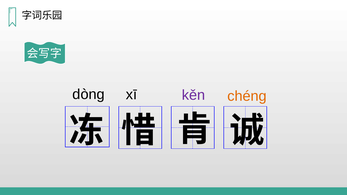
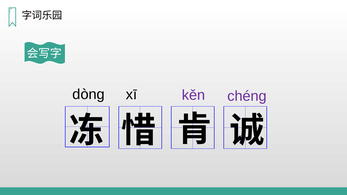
chénɡ colour: orange -> purple
